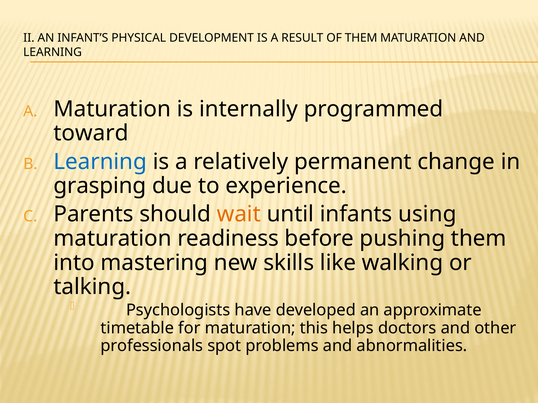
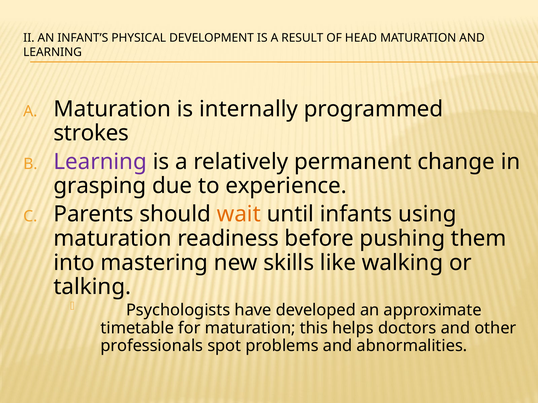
OF THEM: THEM -> HEAD
toward: toward -> strokes
Learning at (100, 162) colour: blue -> purple
